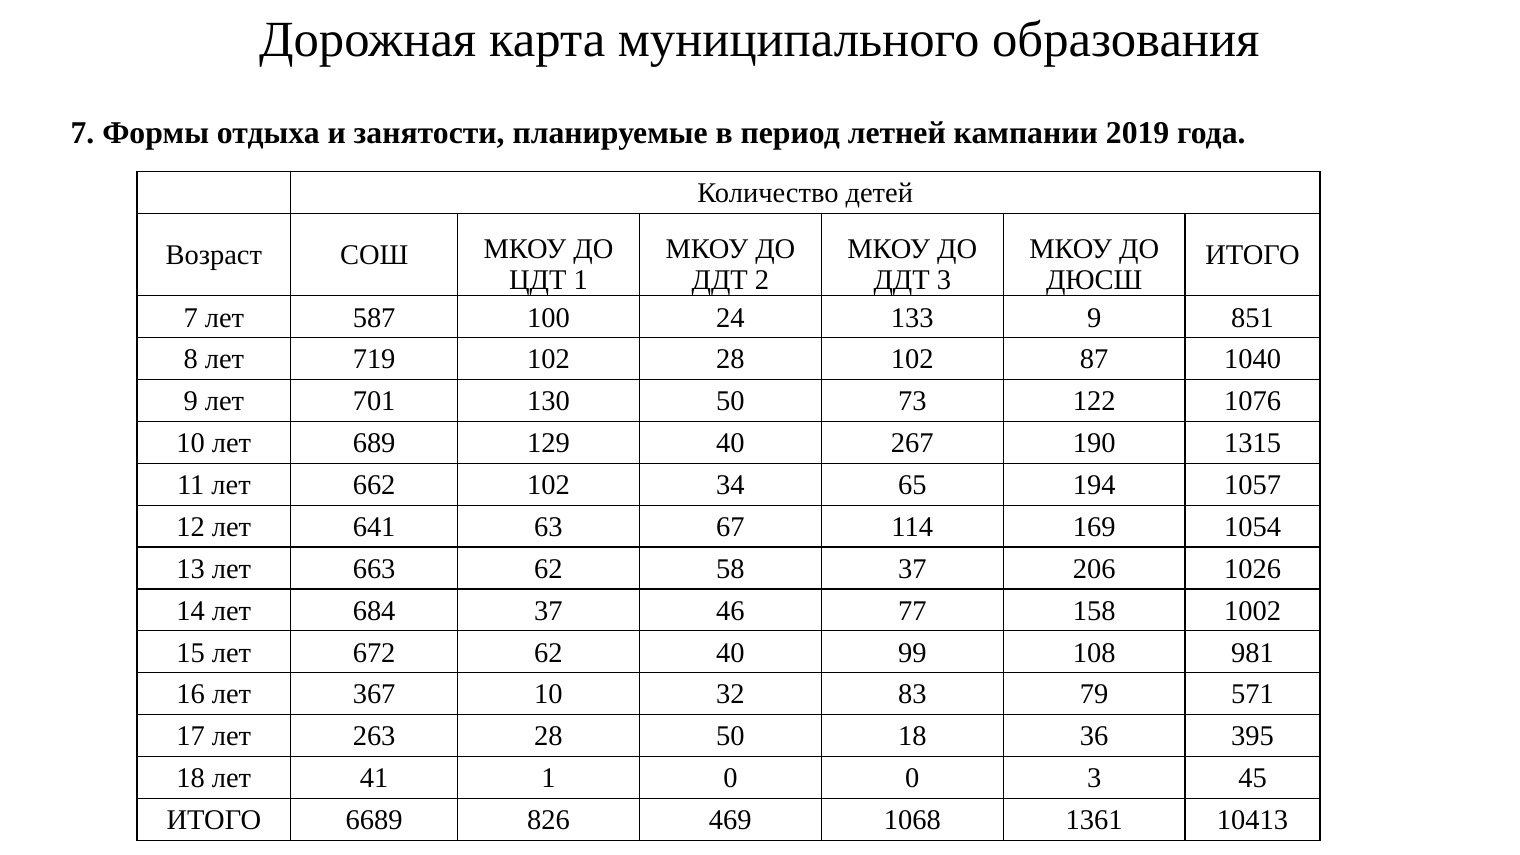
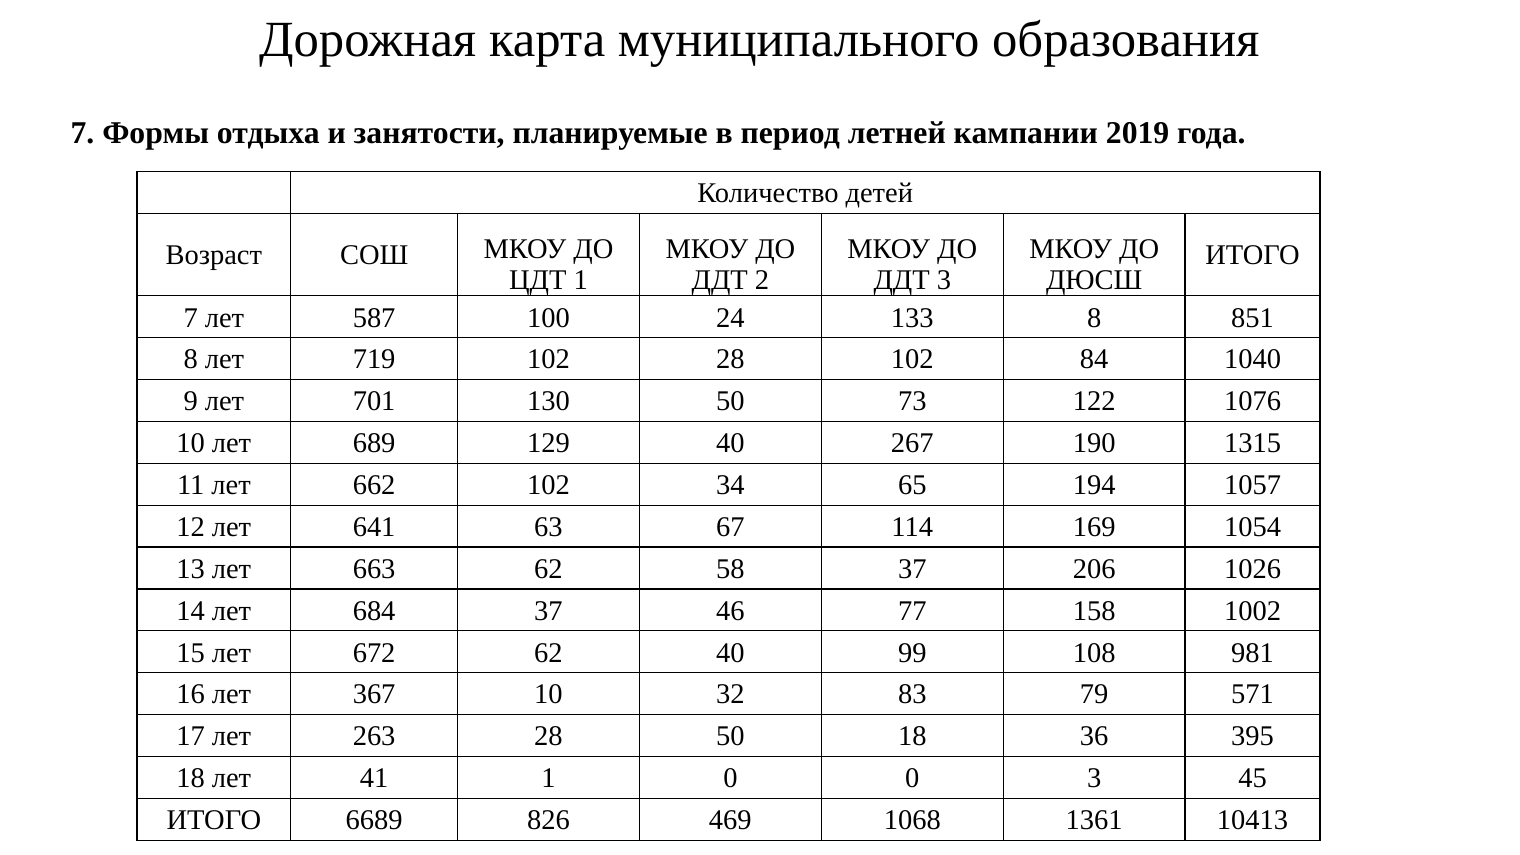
133 9: 9 -> 8
87: 87 -> 84
